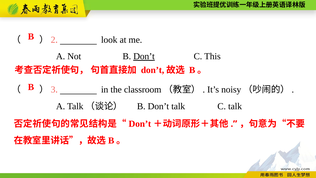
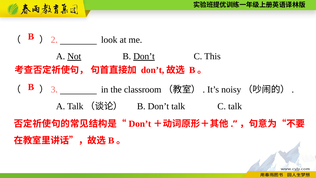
Not underline: none -> present
